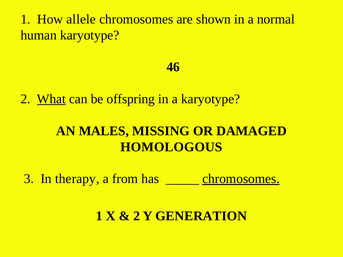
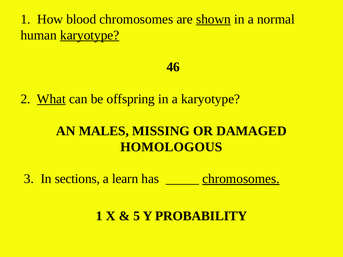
allele: allele -> blood
shown underline: none -> present
karyotype at (90, 35) underline: none -> present
therapy: therapy -> sections
from: from -> learn
2 at (137, 216): 2 -> 5
GENERATION: GENERATION -> PROBABILITY
